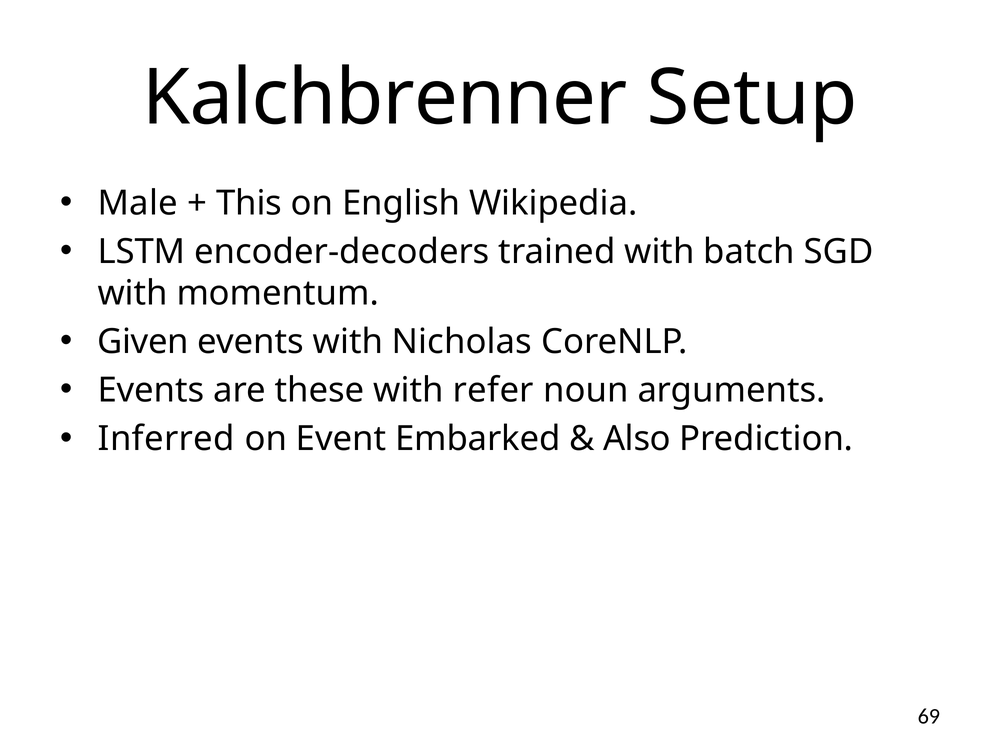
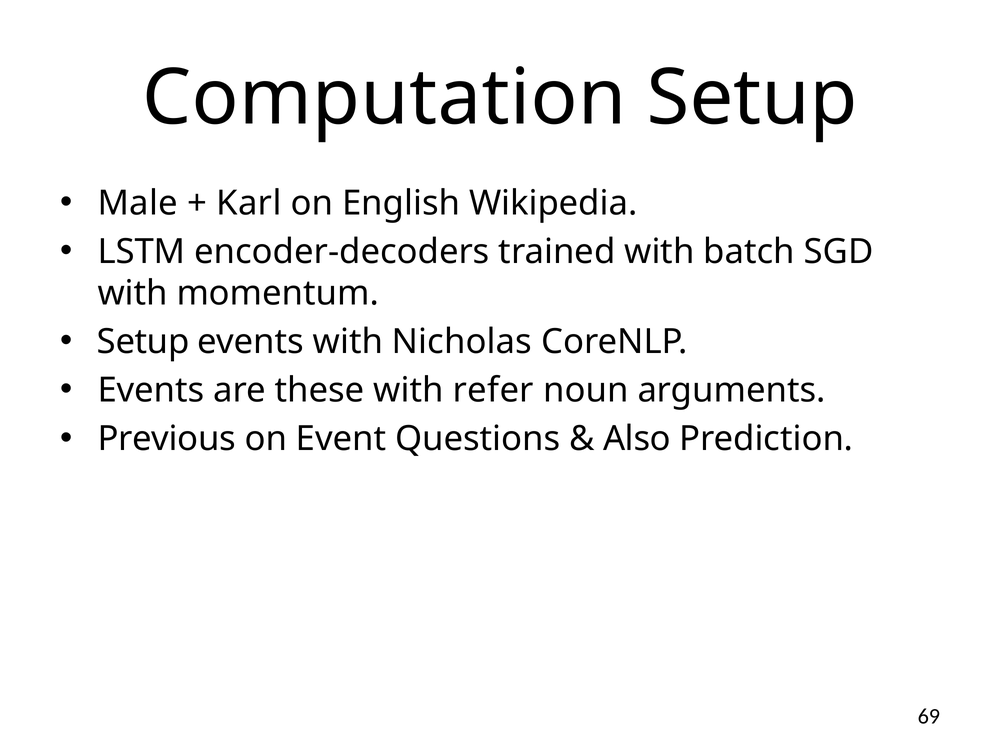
Kalchbrenner: Kalchbrenner -> Computation
This: This -> Karl
Given at (143, 342): Given -> Setup
Inferred: Inferred -> Previous
Embarked: Embarked -> Questions
